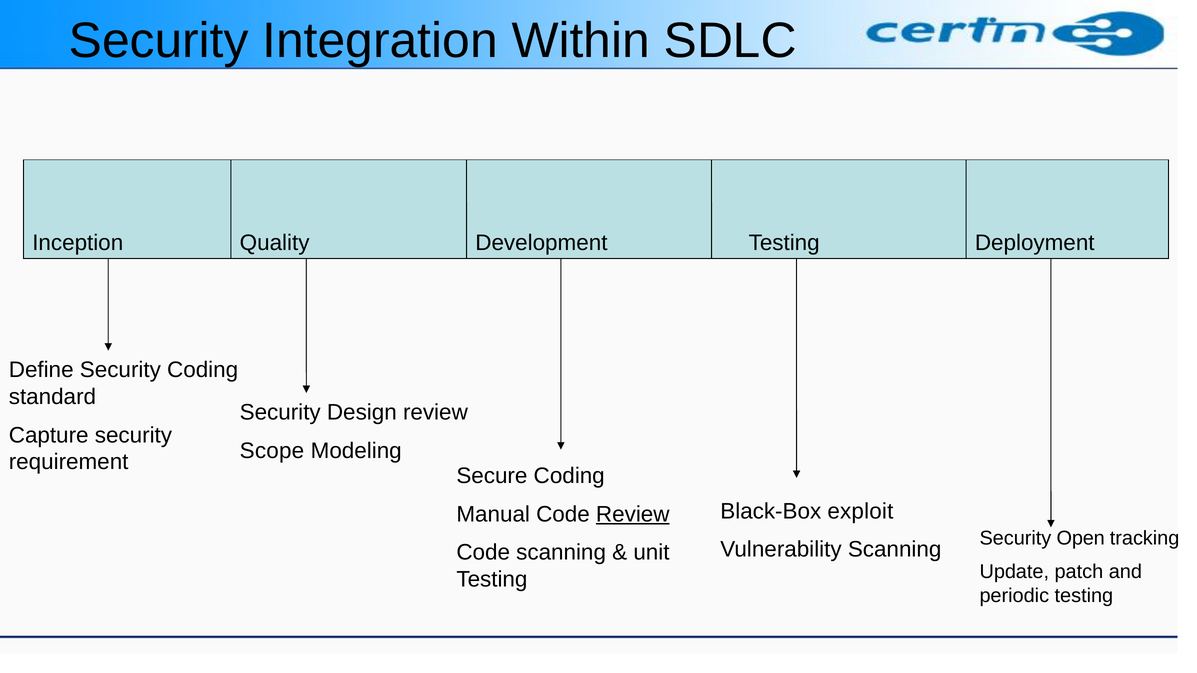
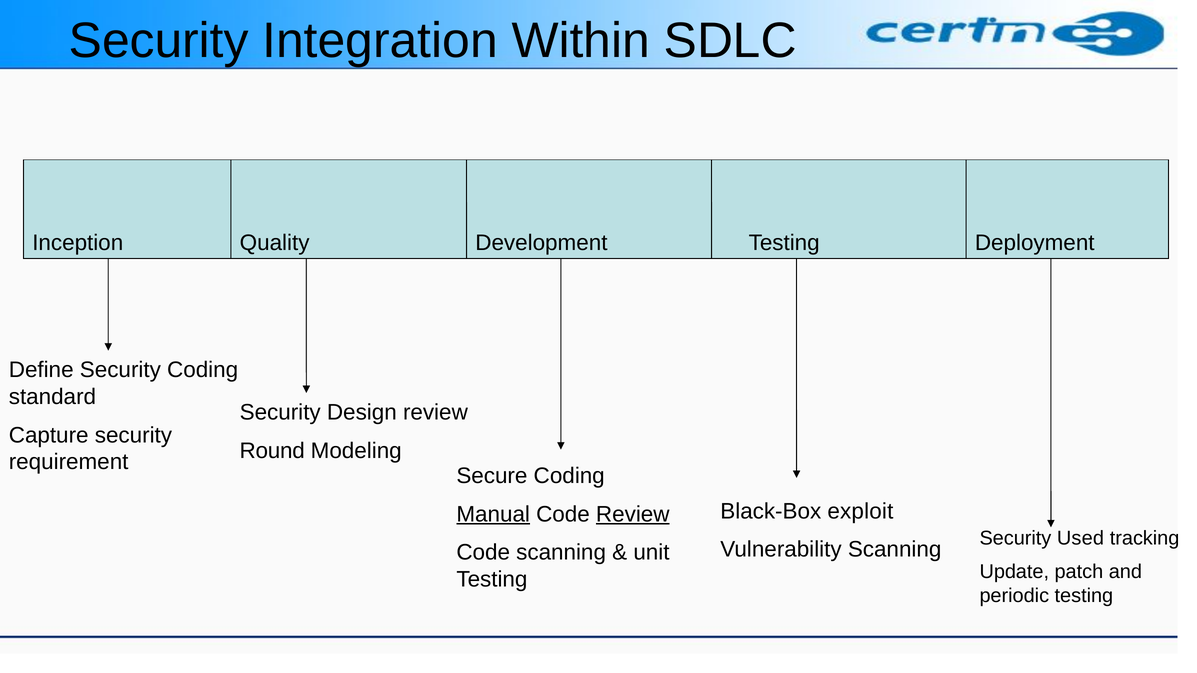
Scope: Scope -> Round
Manual underline: none -> present
Open: Open -> Used
